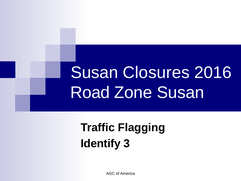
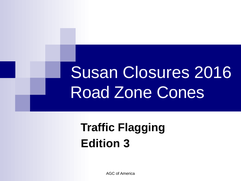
Zone Susan: Susan -> Cones
Identify: Identify -> Edition
